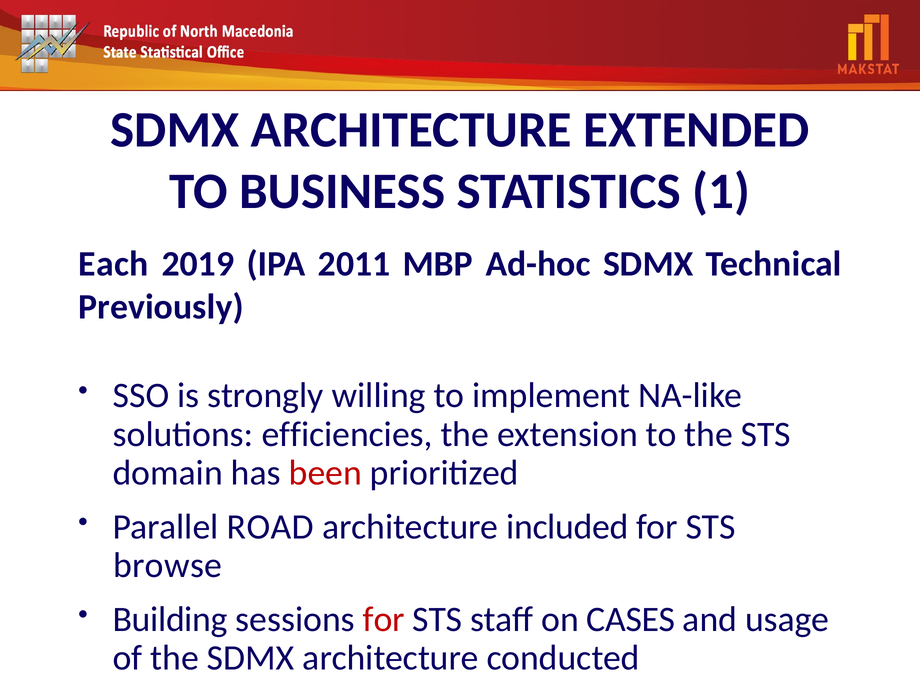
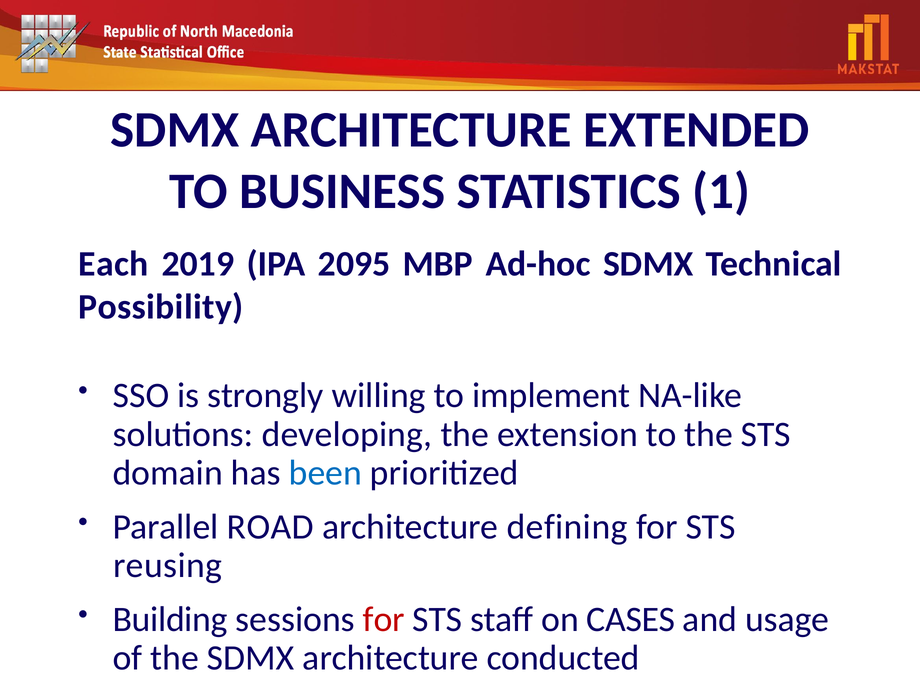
2011: 2011 -> 2095
Previously: Previously -> Possibility
efficiencies: efficiencies -> developing
been colour: red -> blue
included: included -> defining
browse: browse -> reusing
